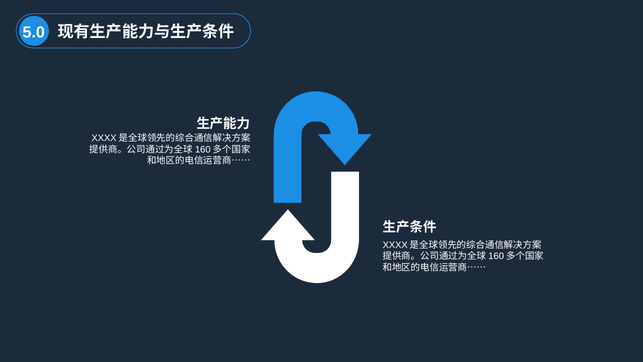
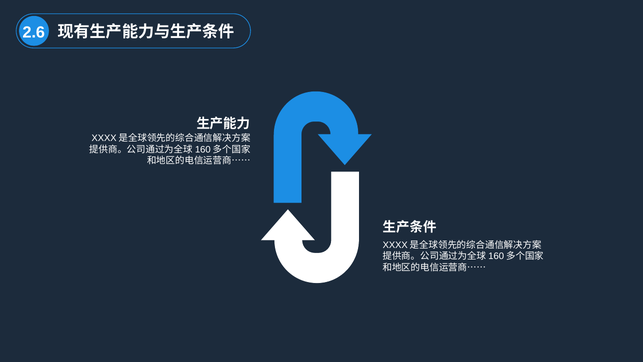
5.0: 5.0 -> 2.6
